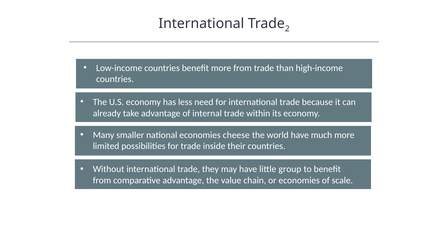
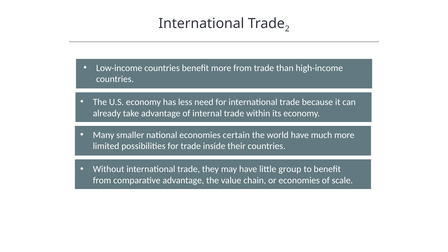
cheese: cheese -> certain
